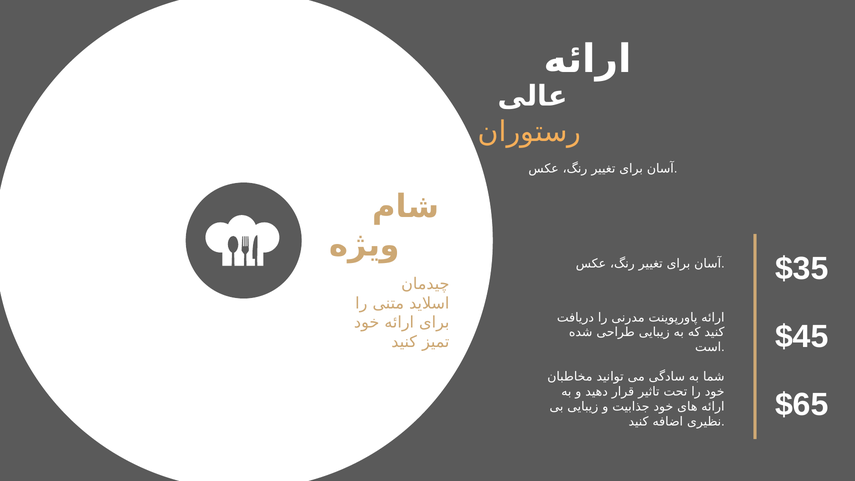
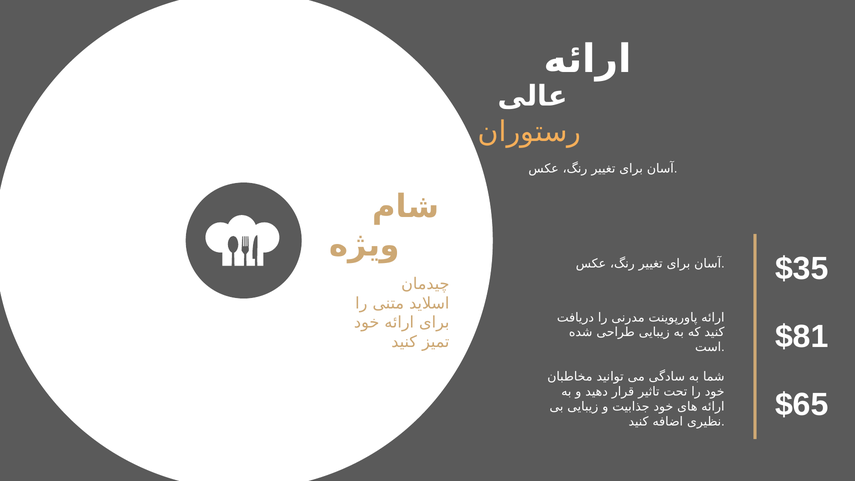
$45: $45 -> $81
